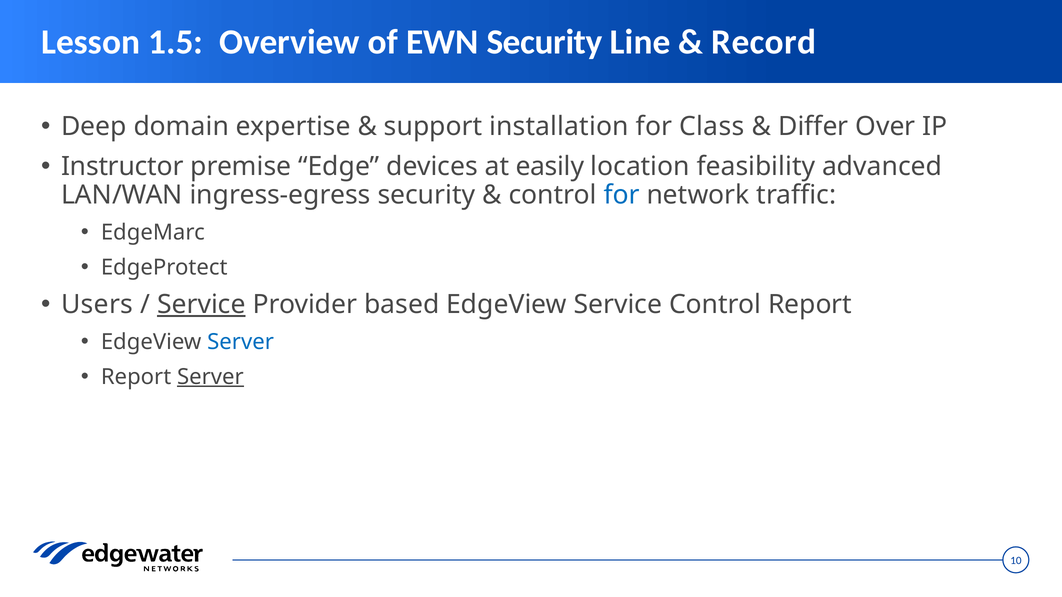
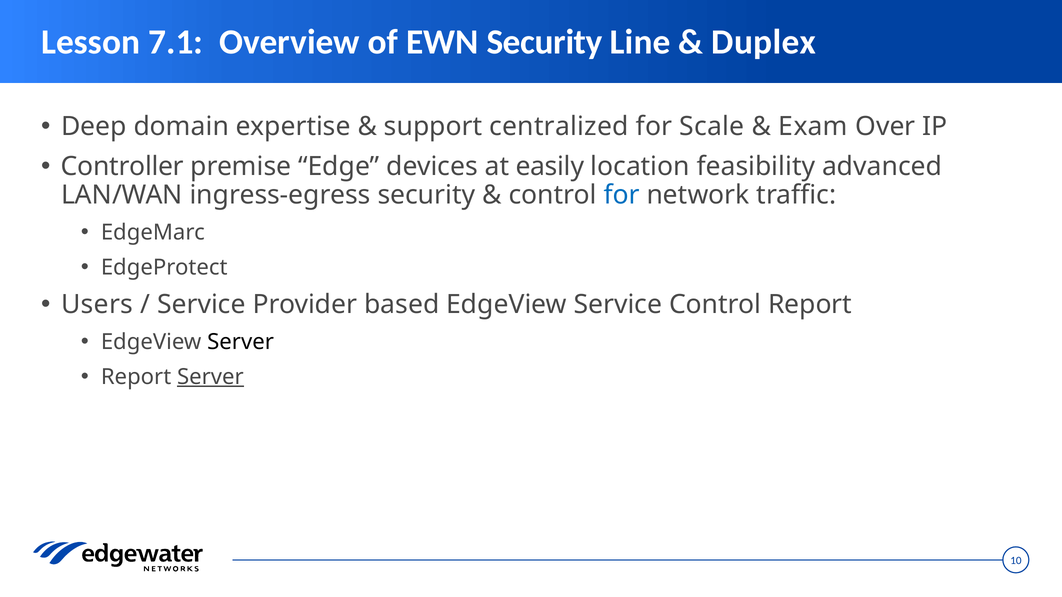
1.5: 1.5 -> 7.1
Record: Record -> Duplex
installation: installation -> centralized
Class: Class -> Scale
Differ: Differ -> Exam
Instructor: Instructor -> Controller
Service at (201, 305) underline: present -> none
Server at (241, 342) colour: blue -> black
